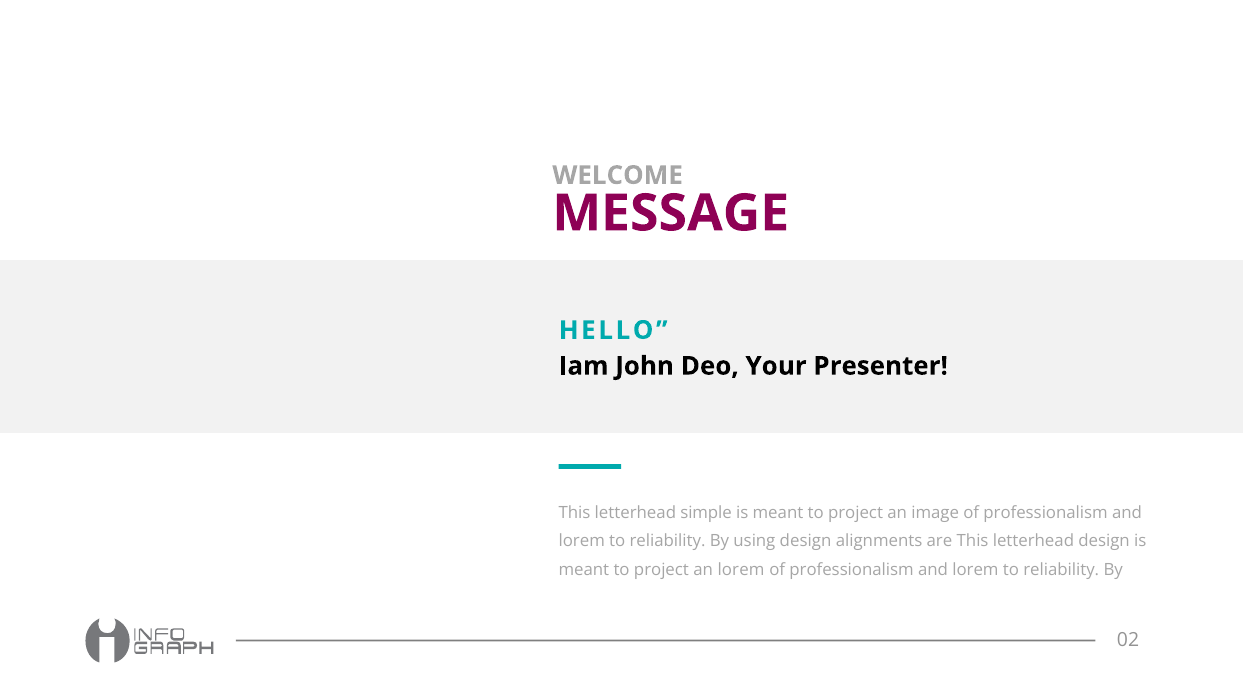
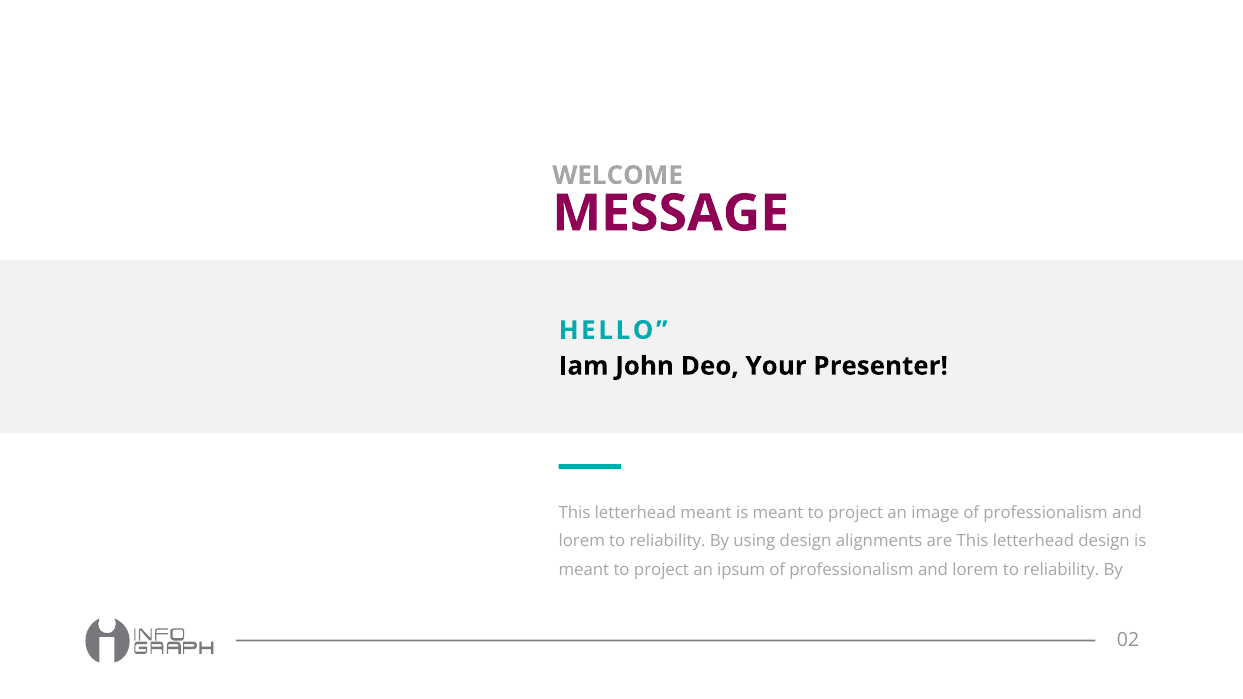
letterhead simple: simple -> meant
an lorem: lorem -> ipsum
